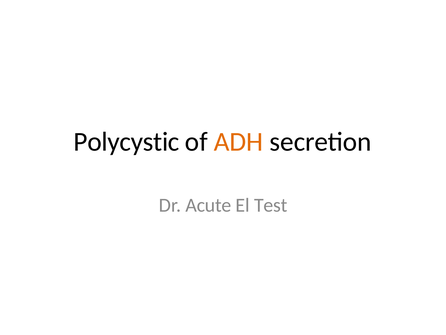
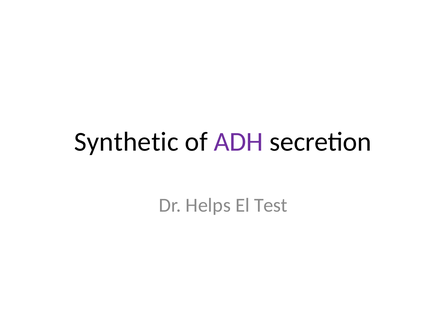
Polycystic: Polycystic -> Synthetic
ADH colour: orange -> purple
Acute: Acute -> Helps
